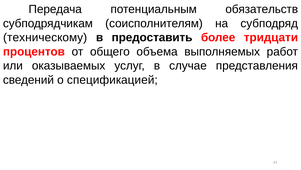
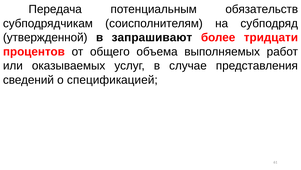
техническому: техническому -> утвержденной
предоставить: предоставить -> запрашивают
